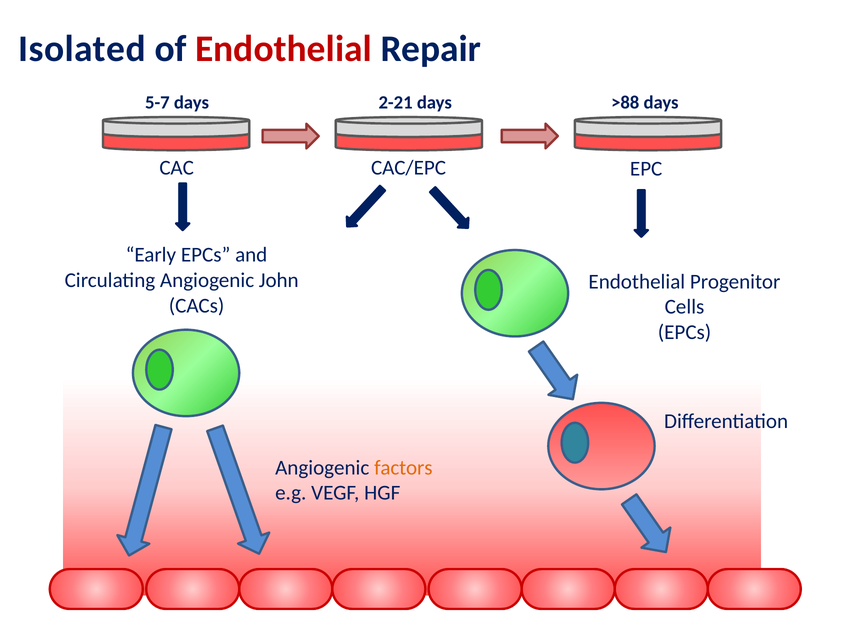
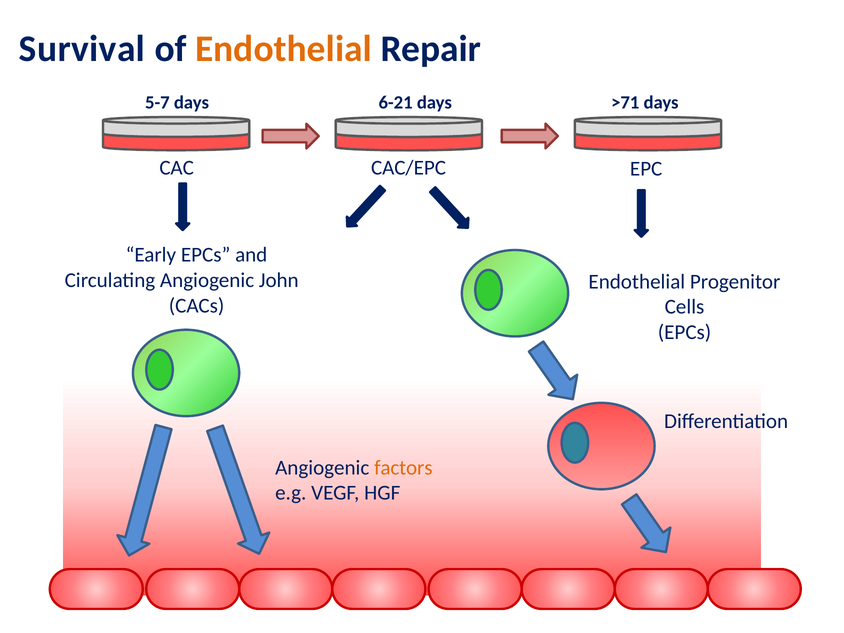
Isolated: Isolated -> Survival
Endothelial at (283, 49) colour: red -> orange
2-21: 2-21 -> 6-21
>88: >88 -> >71
